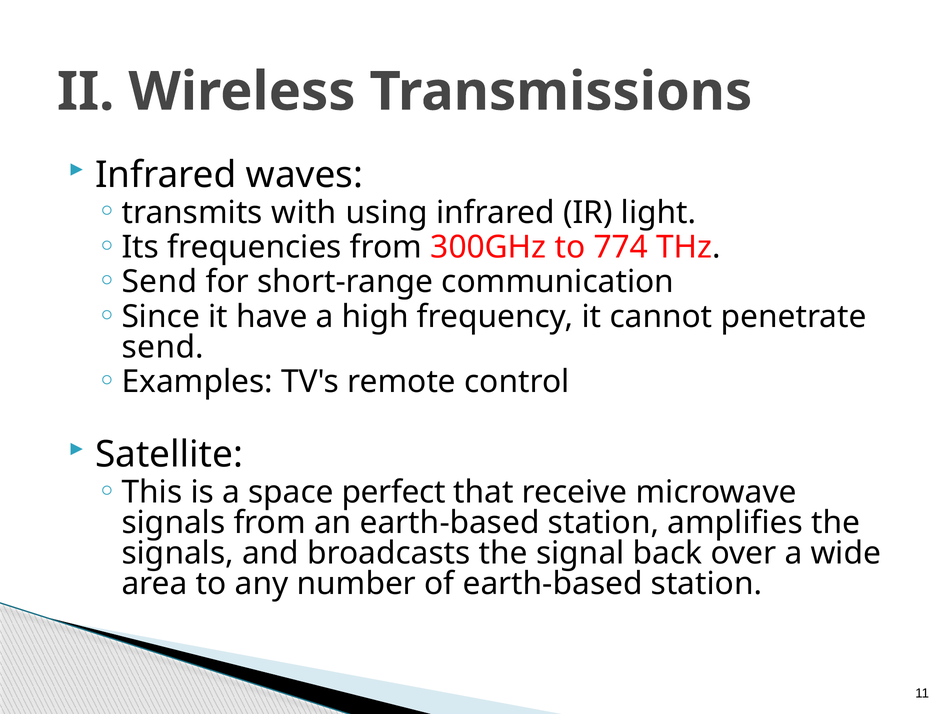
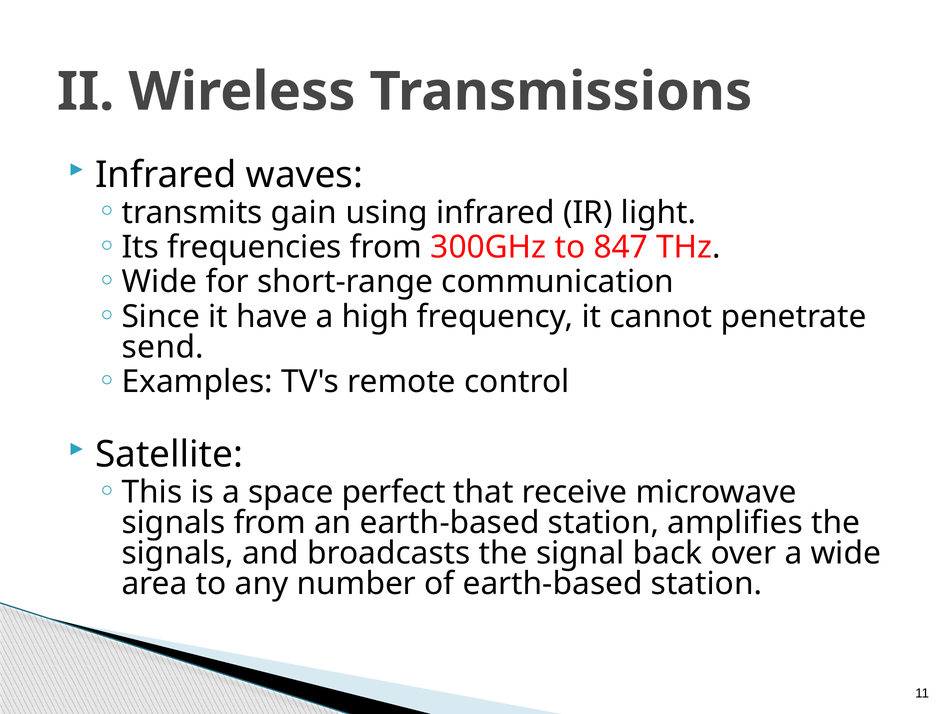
with: with -> gain
774: 774 -> 847
Send at (159, 282): Send -> Wide
